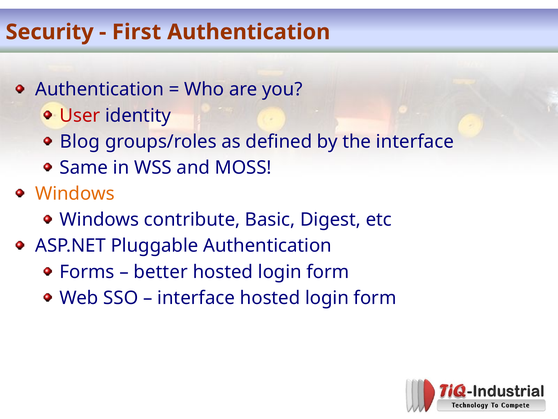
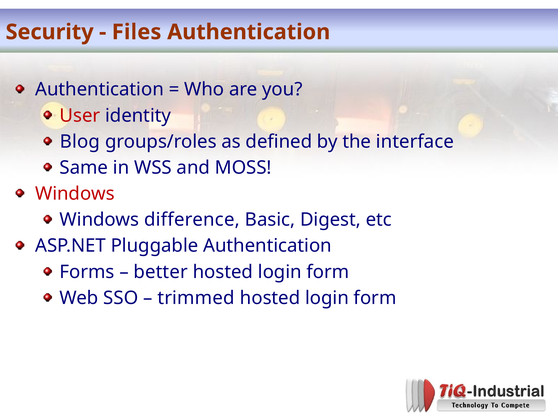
First: First -> Files
Windows at (75, 193) colour: orange -> red
contribute: contribute -> difference
interface at (196, 298): interface -> trimmed
